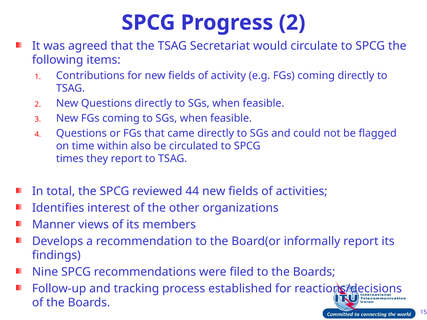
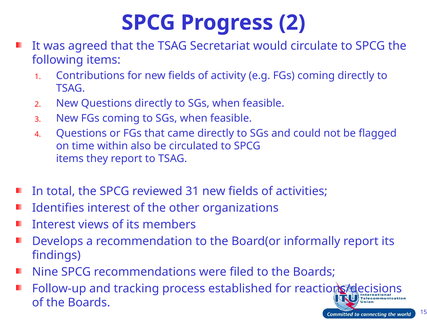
times at (70, 159): times -> items
44: 44 -> 31
Manner at (54, 225): Manner -> Interest
